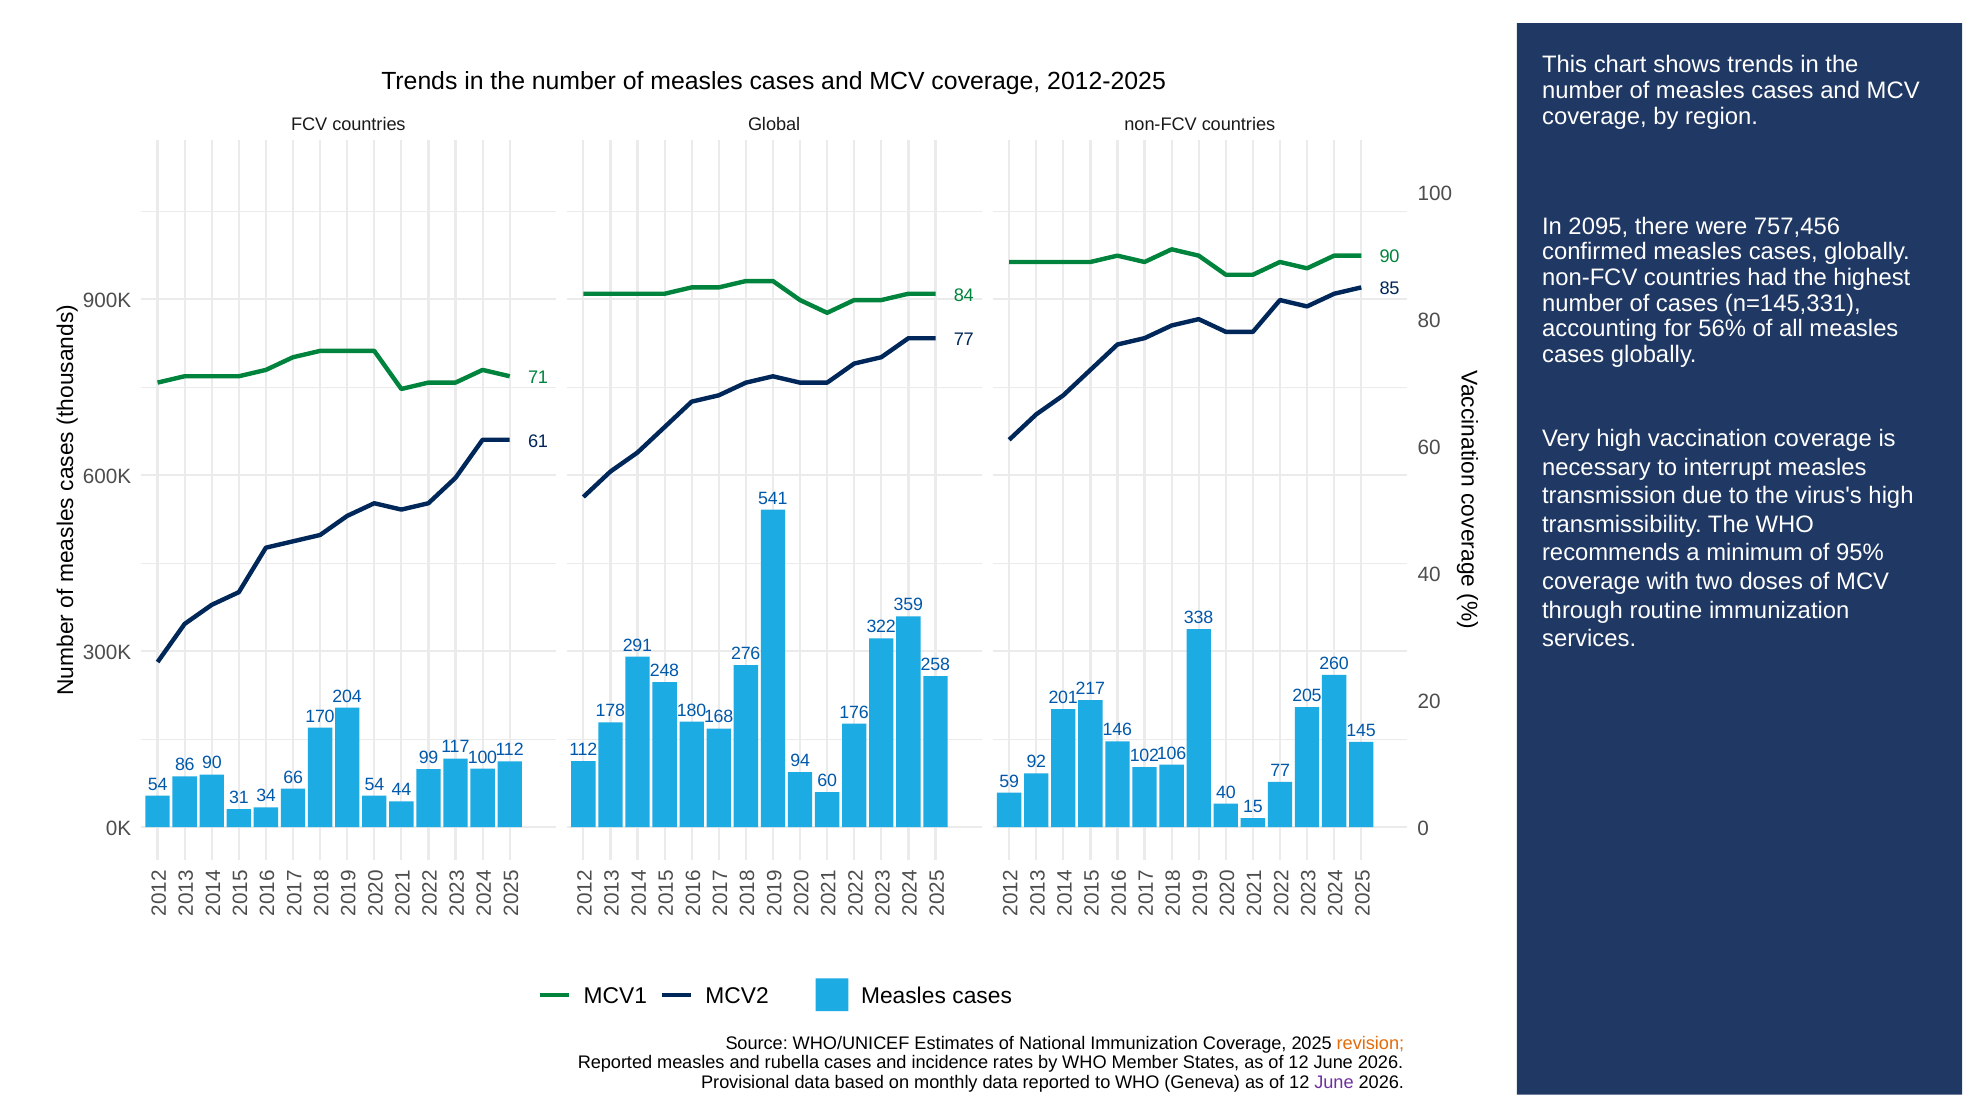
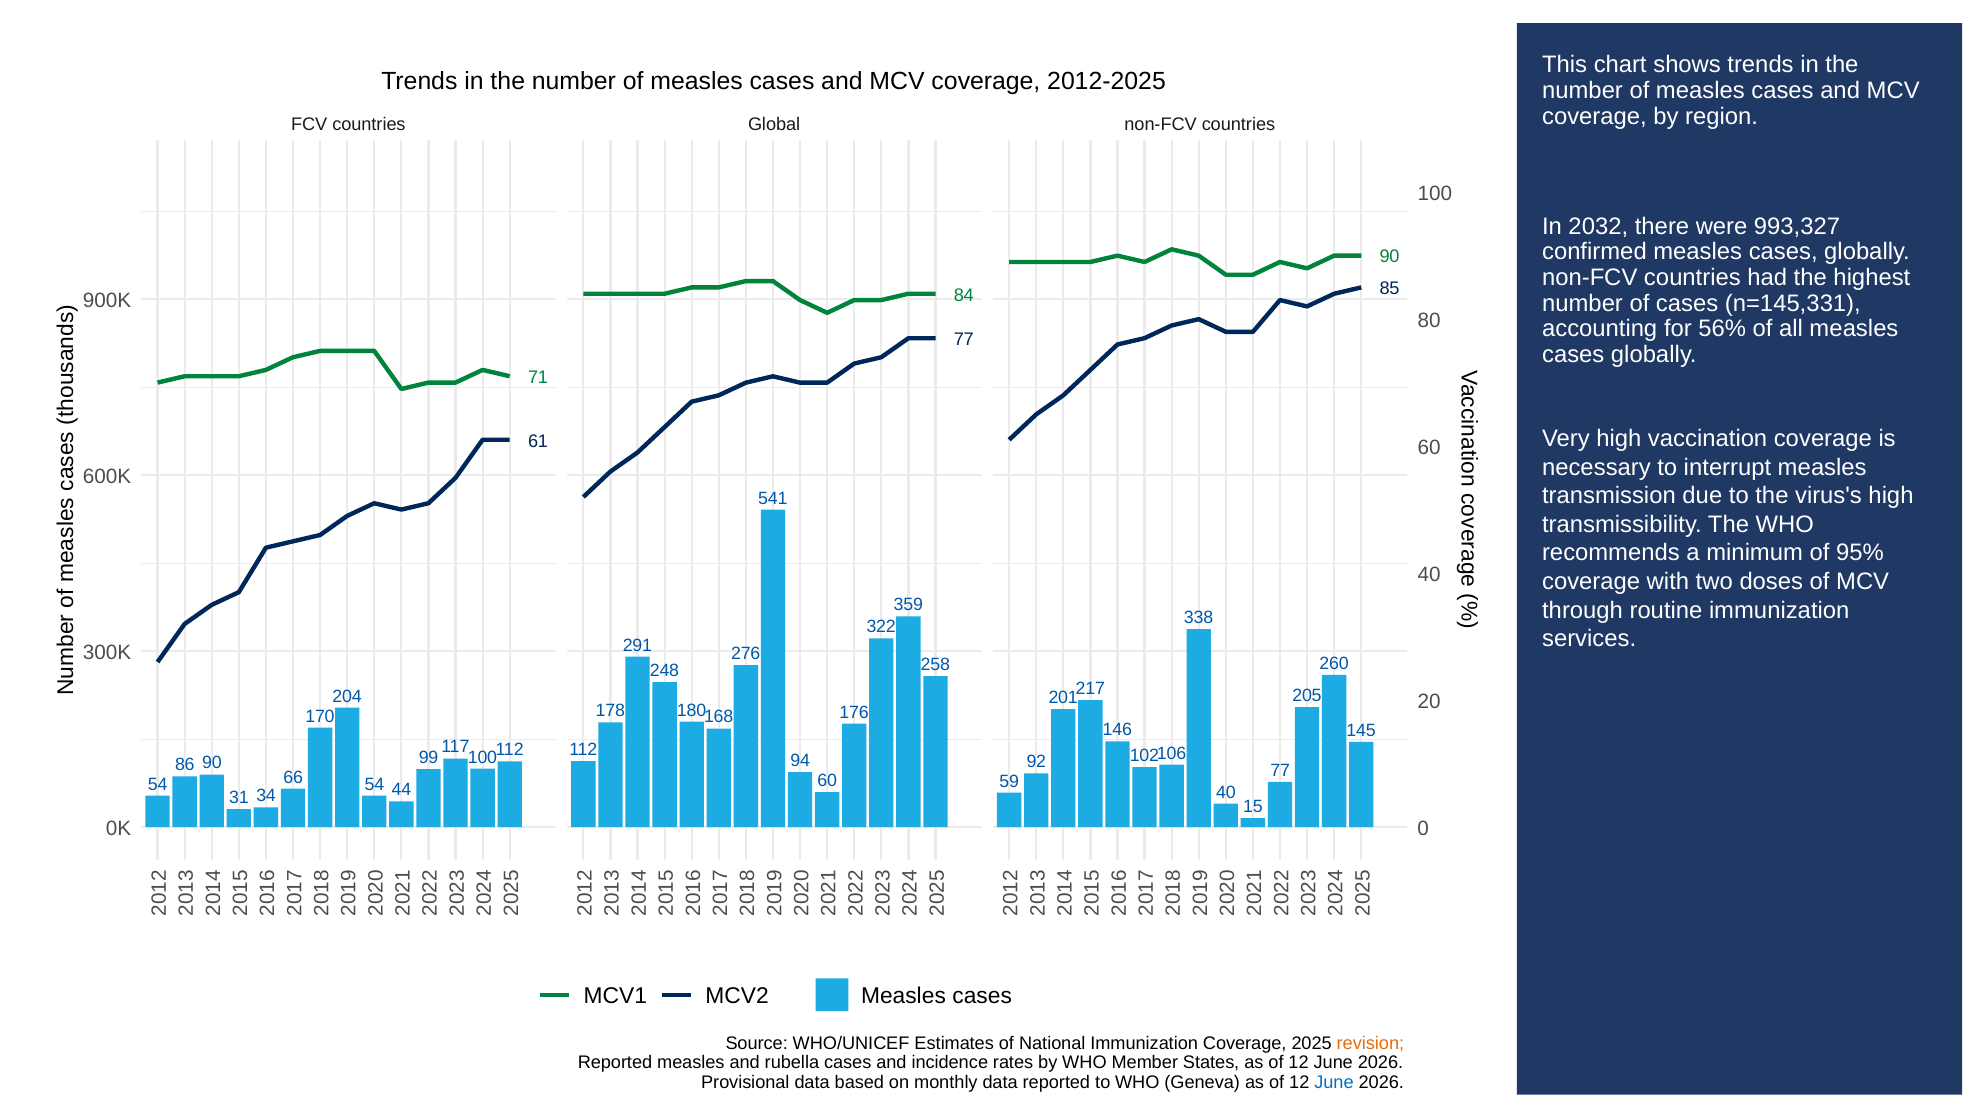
2095: 2095 -> 2032
757,456: 757,456 -> 993,327
June at (1334, 1082) colour: purple -> blue
